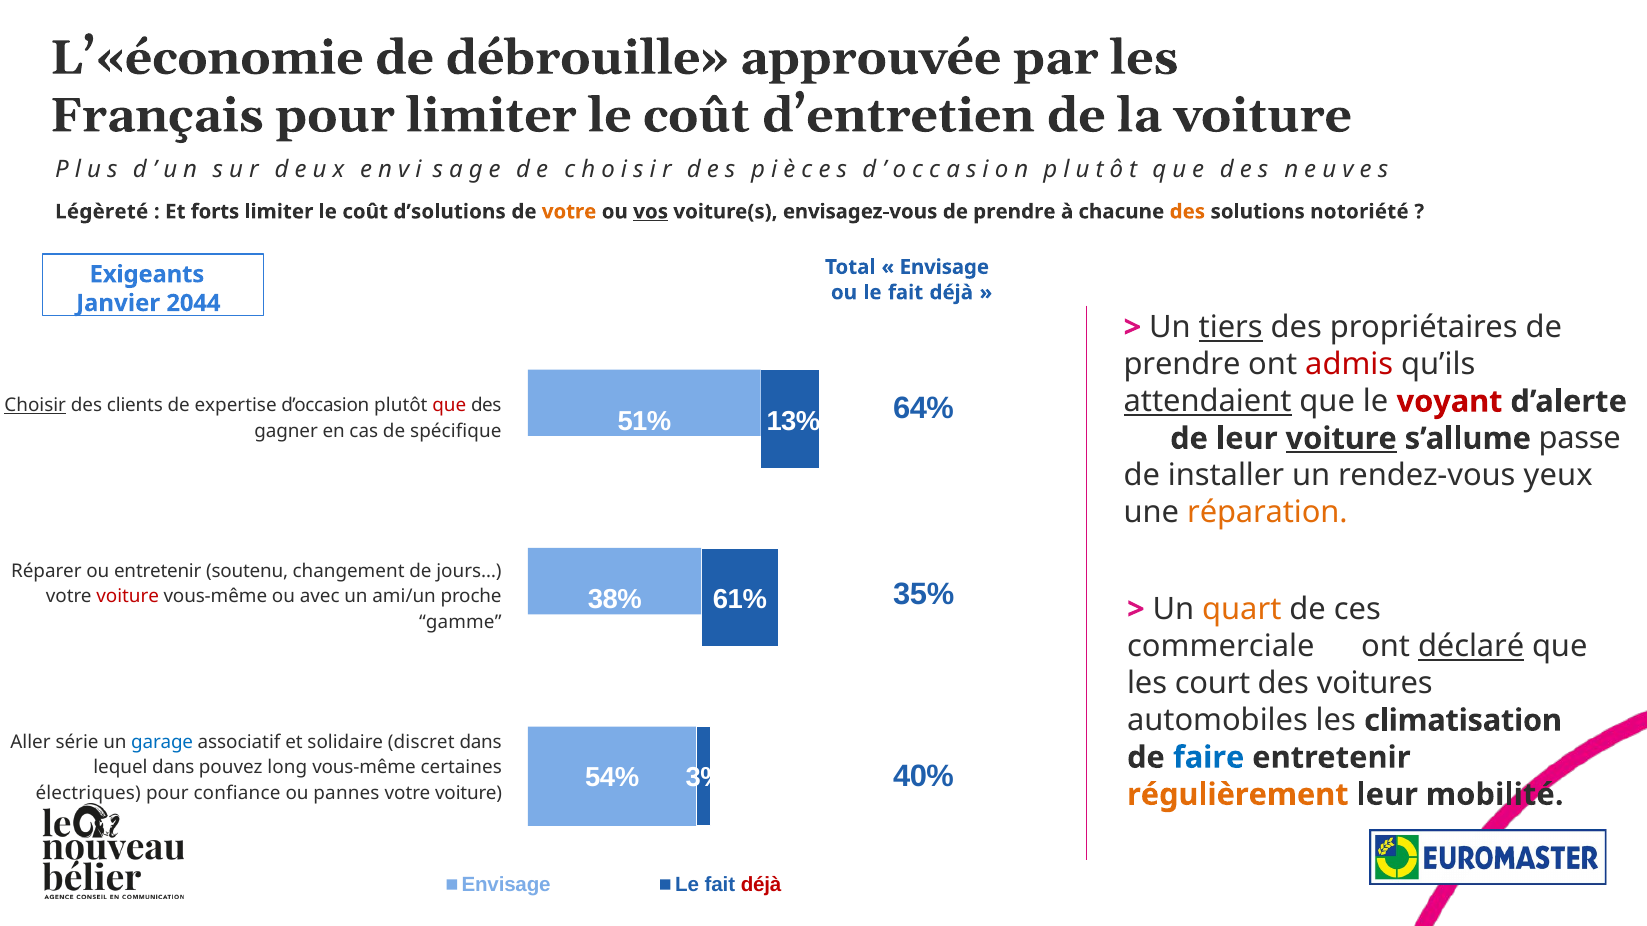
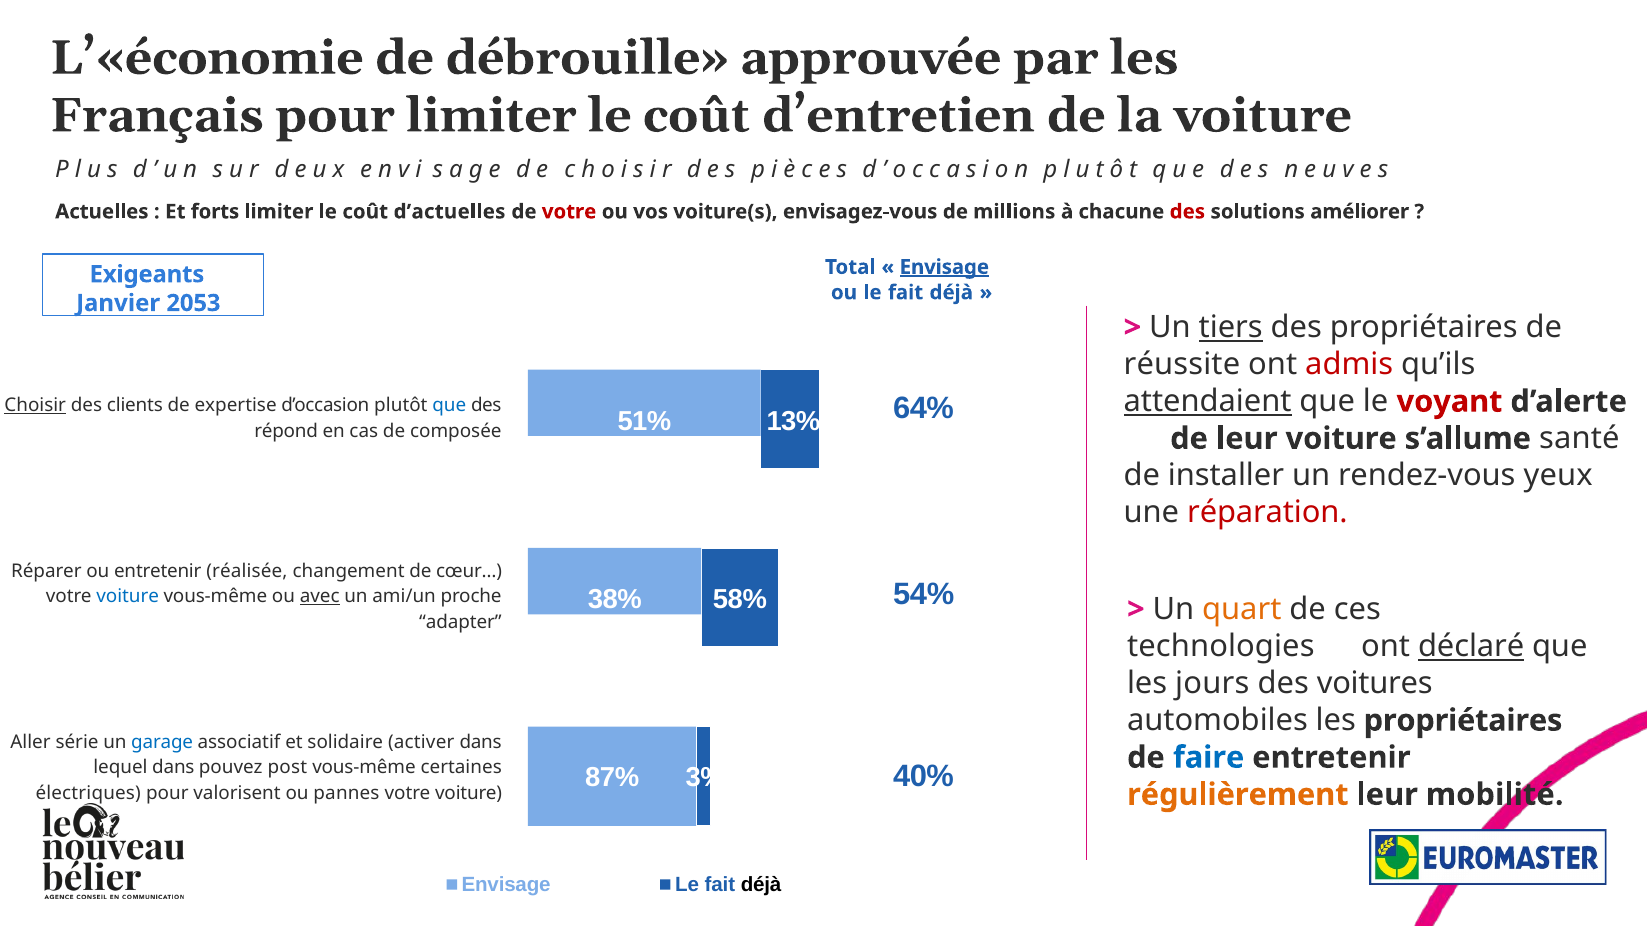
Légèreté: Légèreté -> Actuelles
d’solutions: d’solutions -> d’actuelles
votre at (569, 212) colour: orange -> red
vos underline: present -> none
envisagez-vous de prendre: prendre -> millions
des at (1187, 212) colour: orange -> red
notoriété: notoriété -> améliorer
Envisage at (944, 267) underline: none -> present
2044: 2044 -> 2053
prendre at (1182, 365): prendre -> réussite
que at (449, 406) colour: red -> blue
passe: passe -> santé
gagner: gagner -> répond
spécifique: spécifique -> composée
voiture at (1341, 439) underline: present -> none
réparation colour: orange -> red
soutenu: soutenu -> réalisée
jours…: jours… -> cœur…
35%: 35% -> 54%
61%: 61% -> 58%
voiture at (128, 597) colour: red -> blue
avec underline: none -> present
gamme: gamme -> adapter
commerciale: commerciale -> technologies
court: court -> jours
les climatisation: climatisation -> propriétaires
discret: discret -> activer
long: long -> post
54%: 54% -> 87%
confiance: confiance -> valorisent
déjà at (761, 885) colour: red -> black
